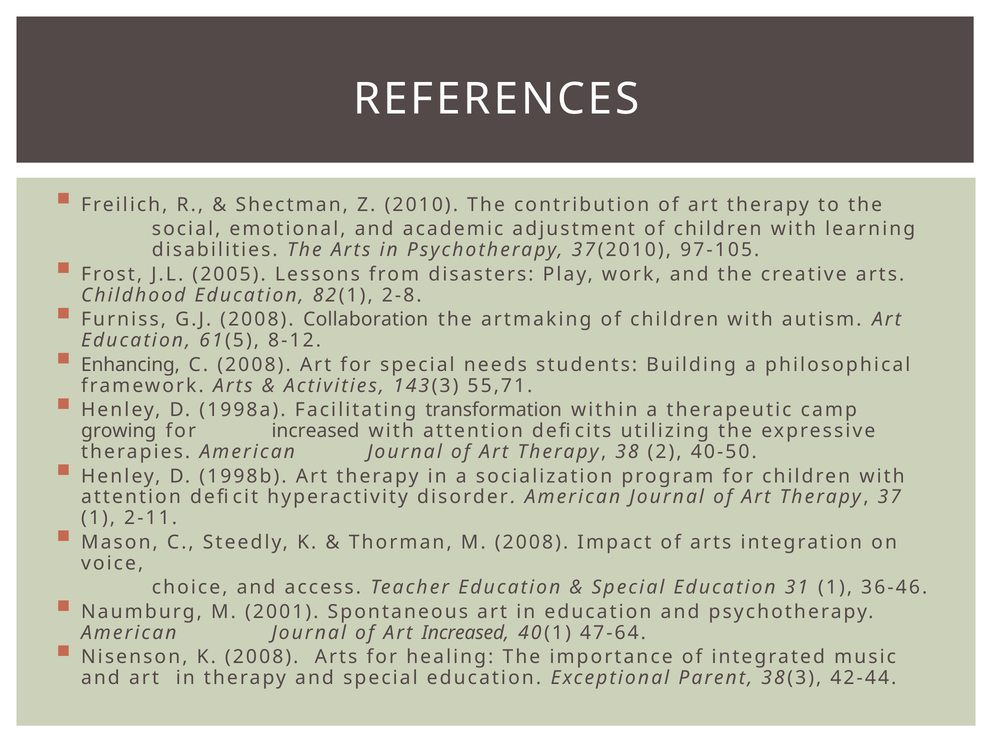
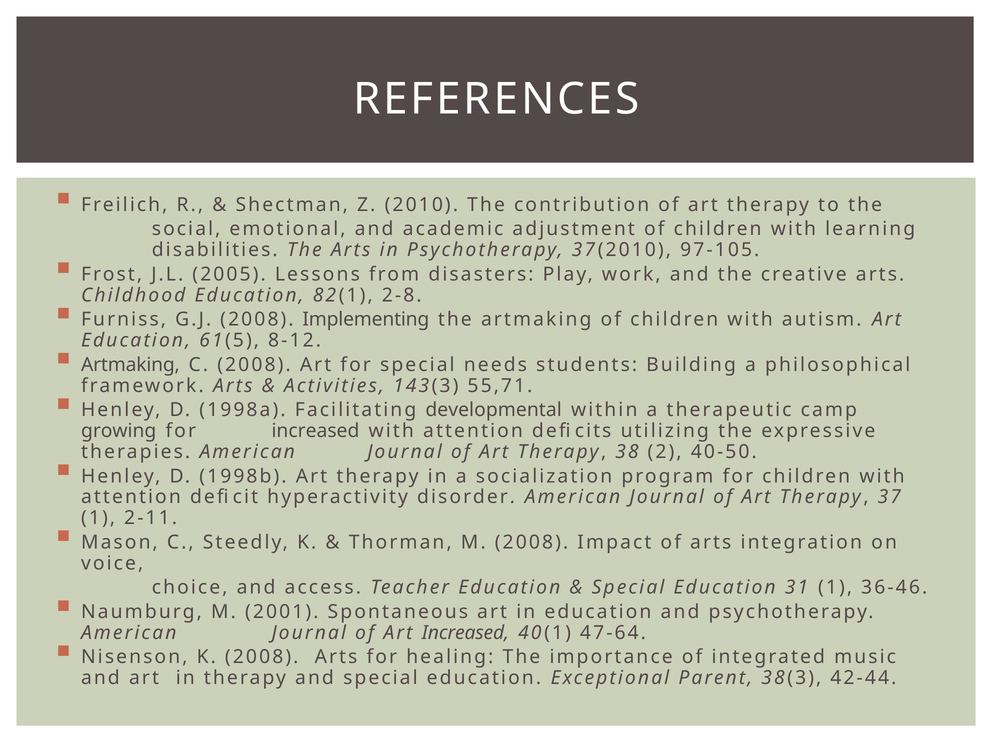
Collaboration: Collaboration -> Implementing
Enhancing at (130, 365): Enhancing -> Artmaking
transformation: transformation -> developmental
